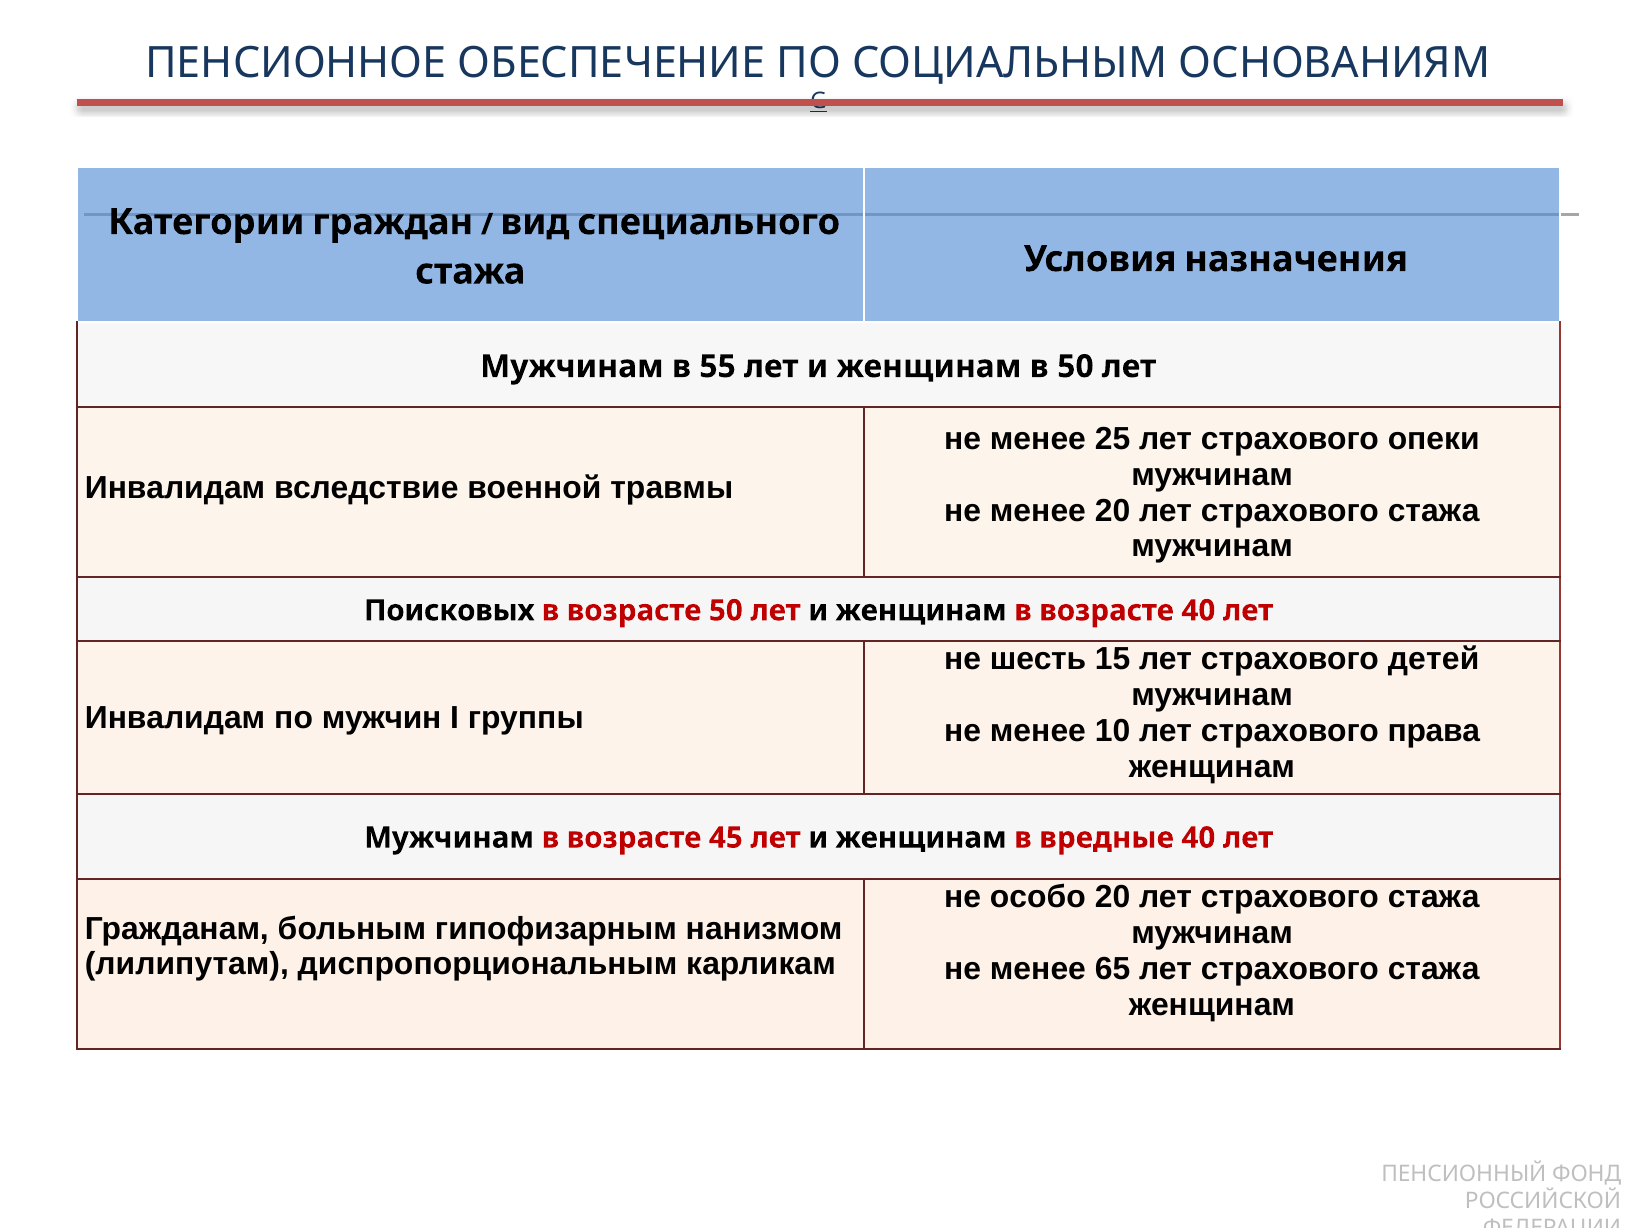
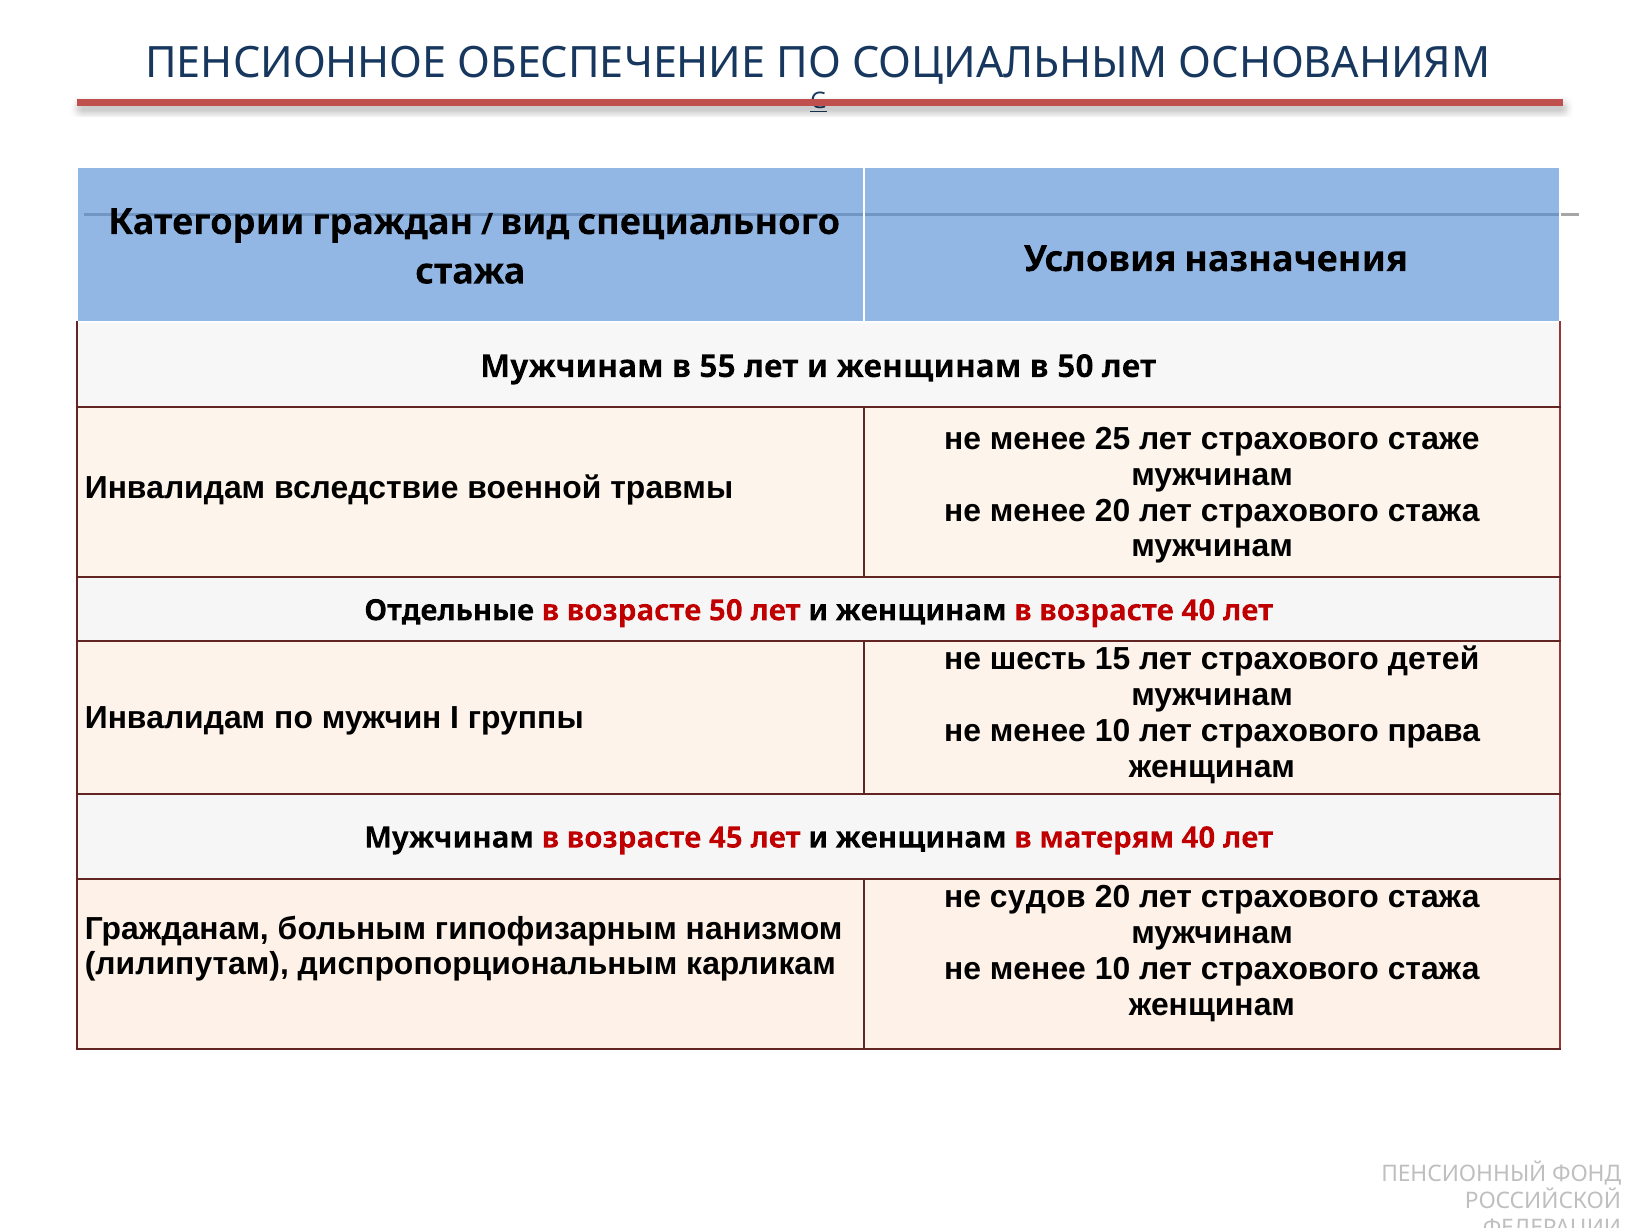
опеки: опеки -> стаже
Поисковых: Поисковых -> Отдельные
вредные: вредные -> матерям
особо: особо -> судов
65 at (1113, 969): 65 -> 10
